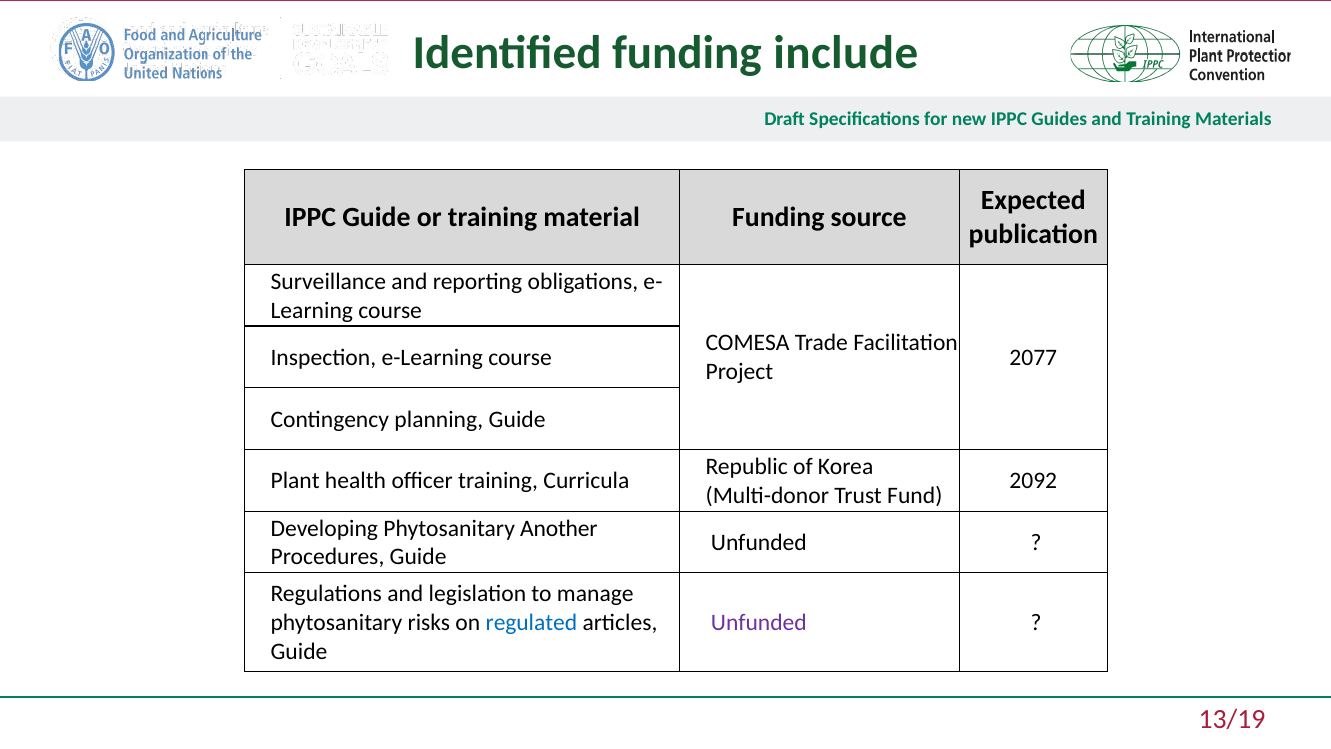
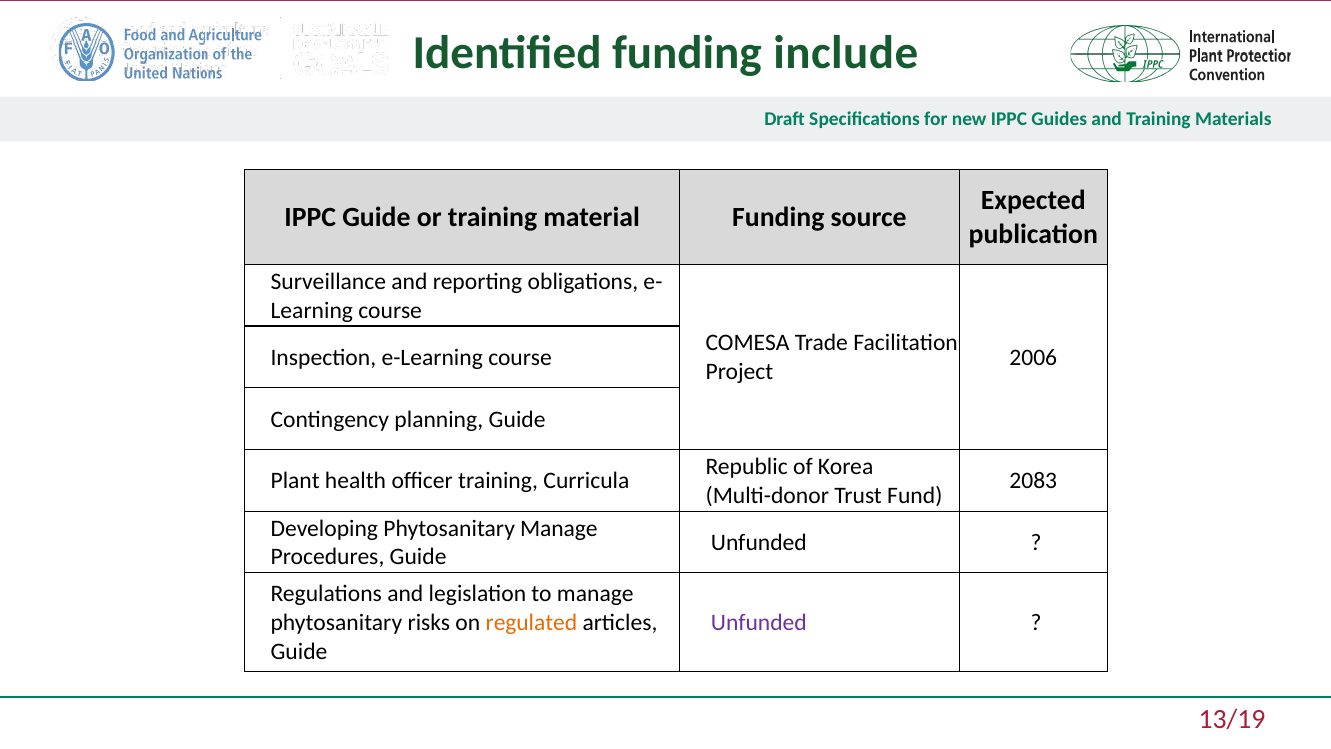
2077: 2077 -> 2006
2092: 2092 -> 2083
Phytosanitary Another: Another -> Manage
regulated colour: blue -> orange
